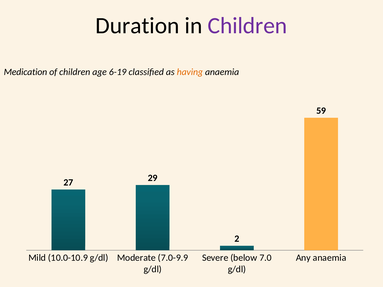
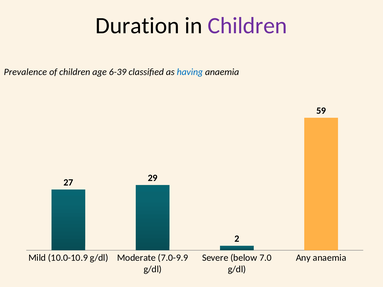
Medication: Medication -> Prevalence
6-19: 6-19 -> 6-39
having colour: orange -> blue
